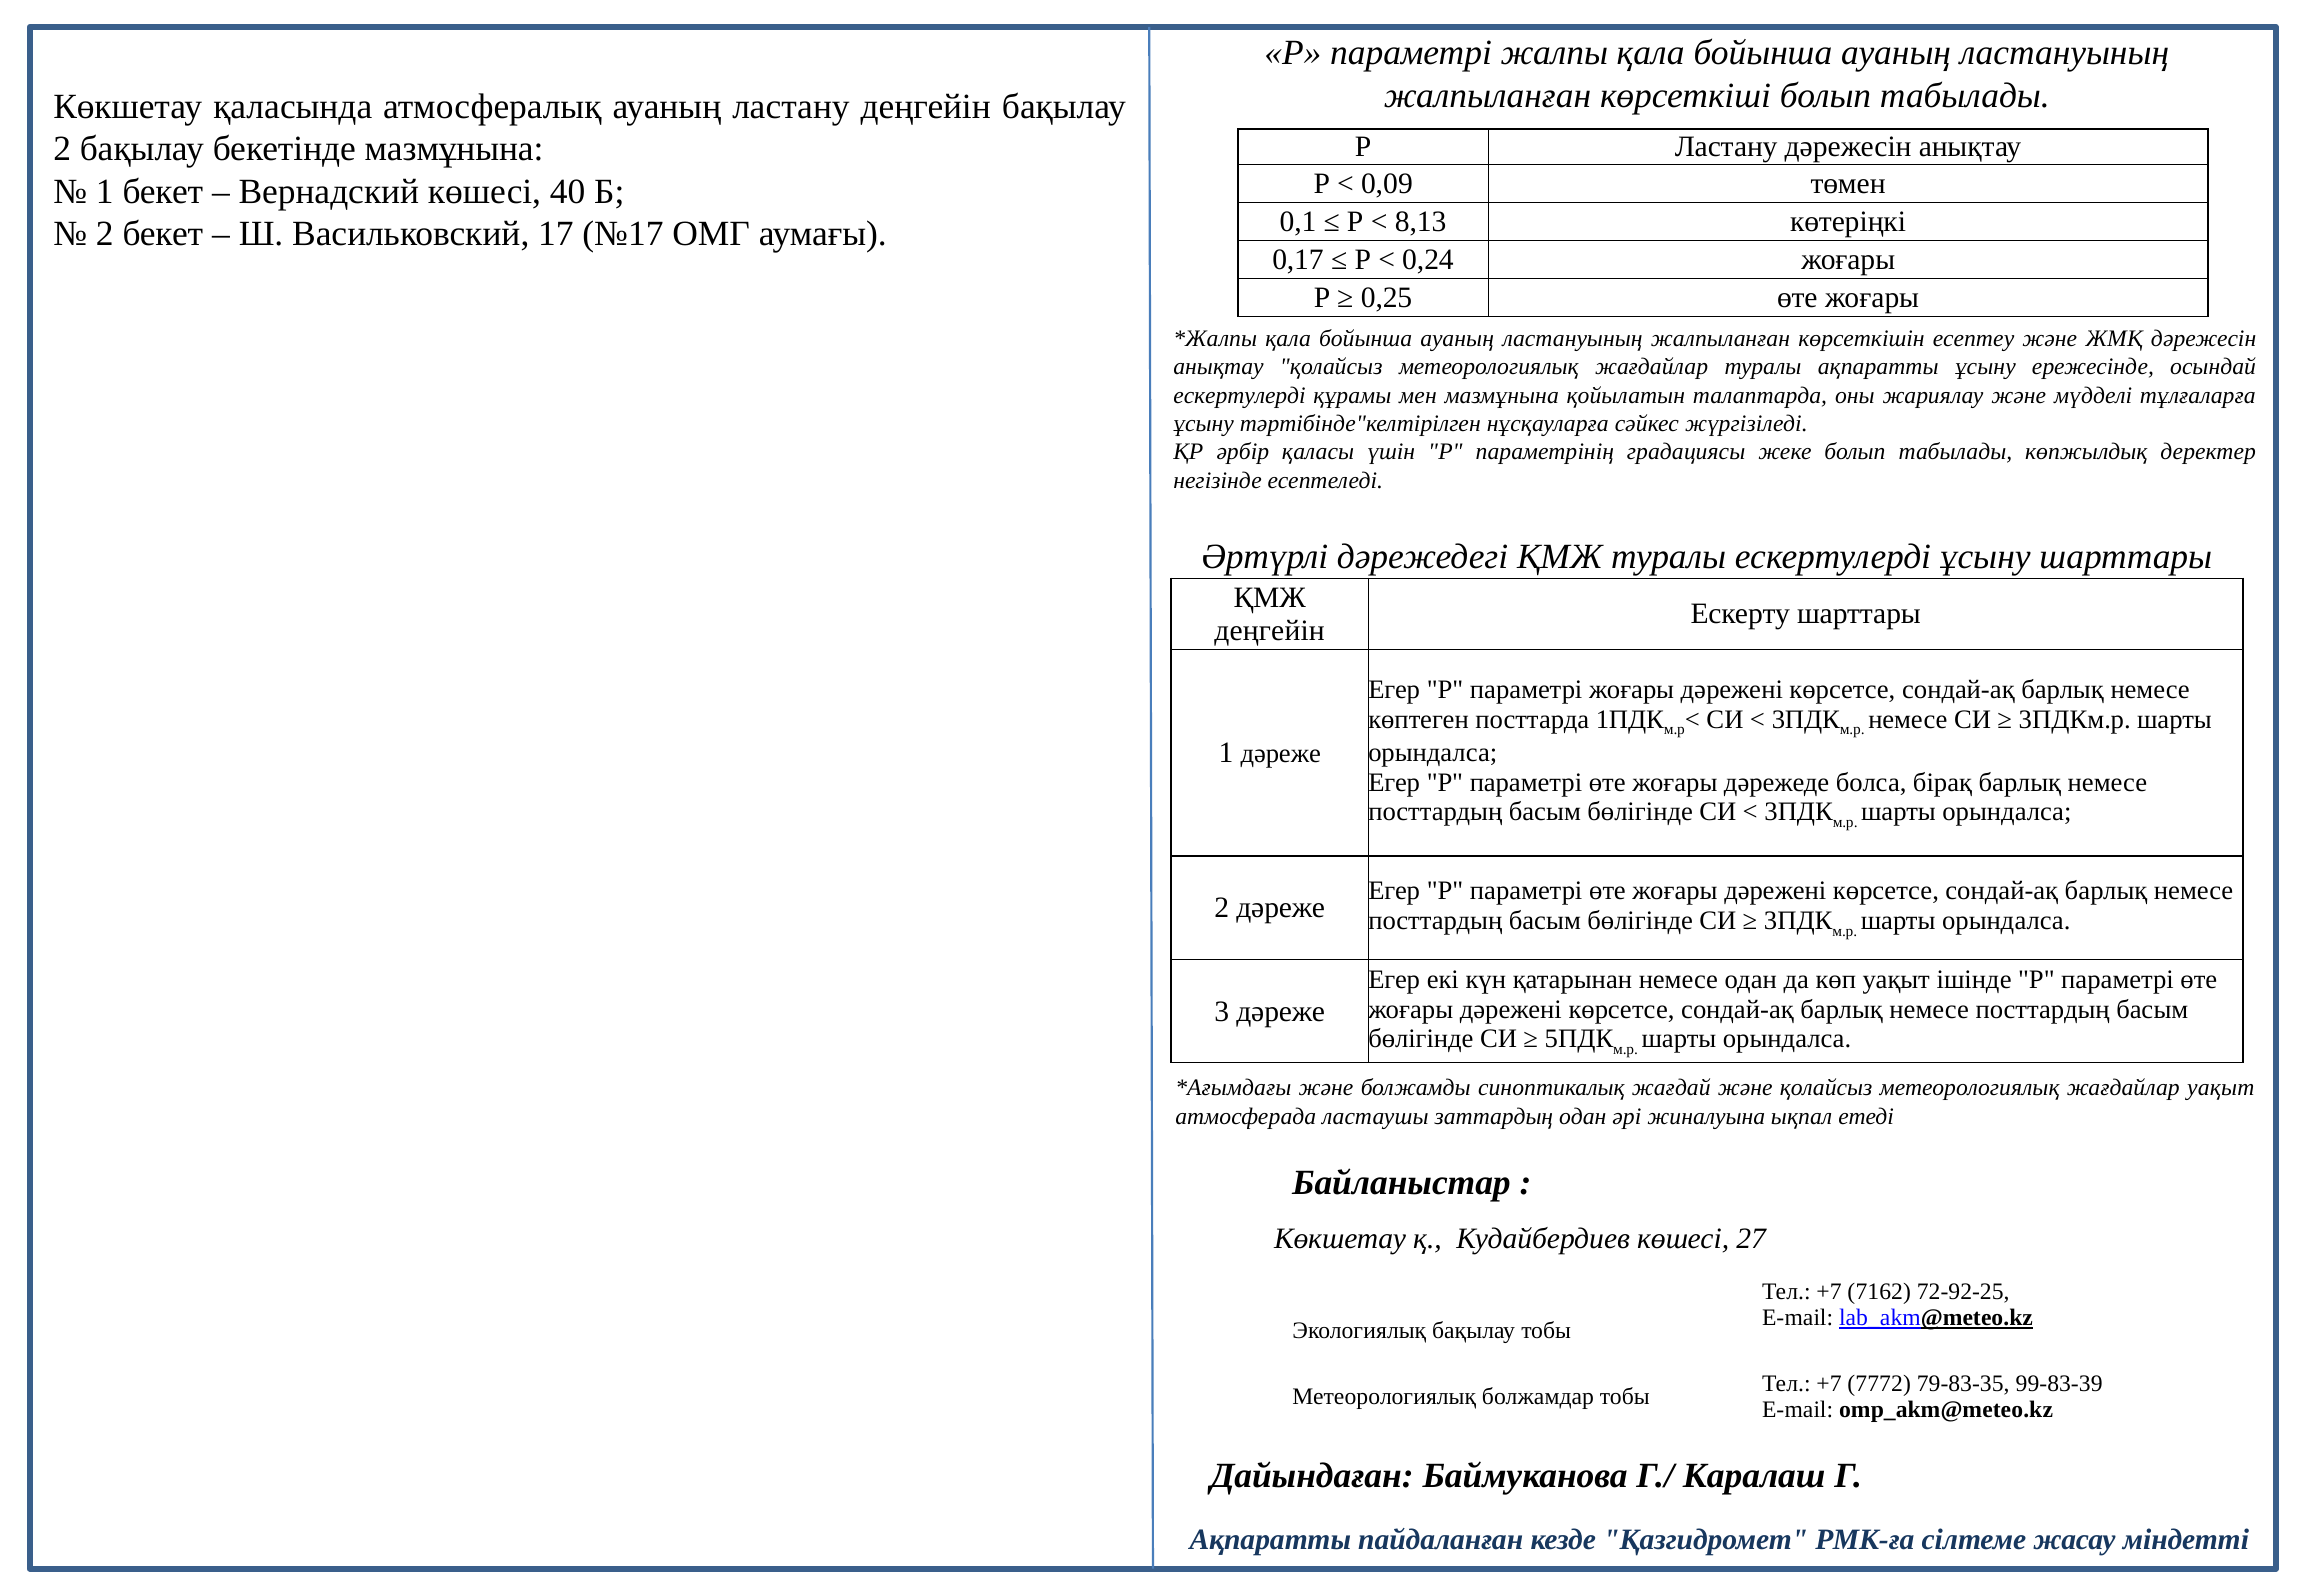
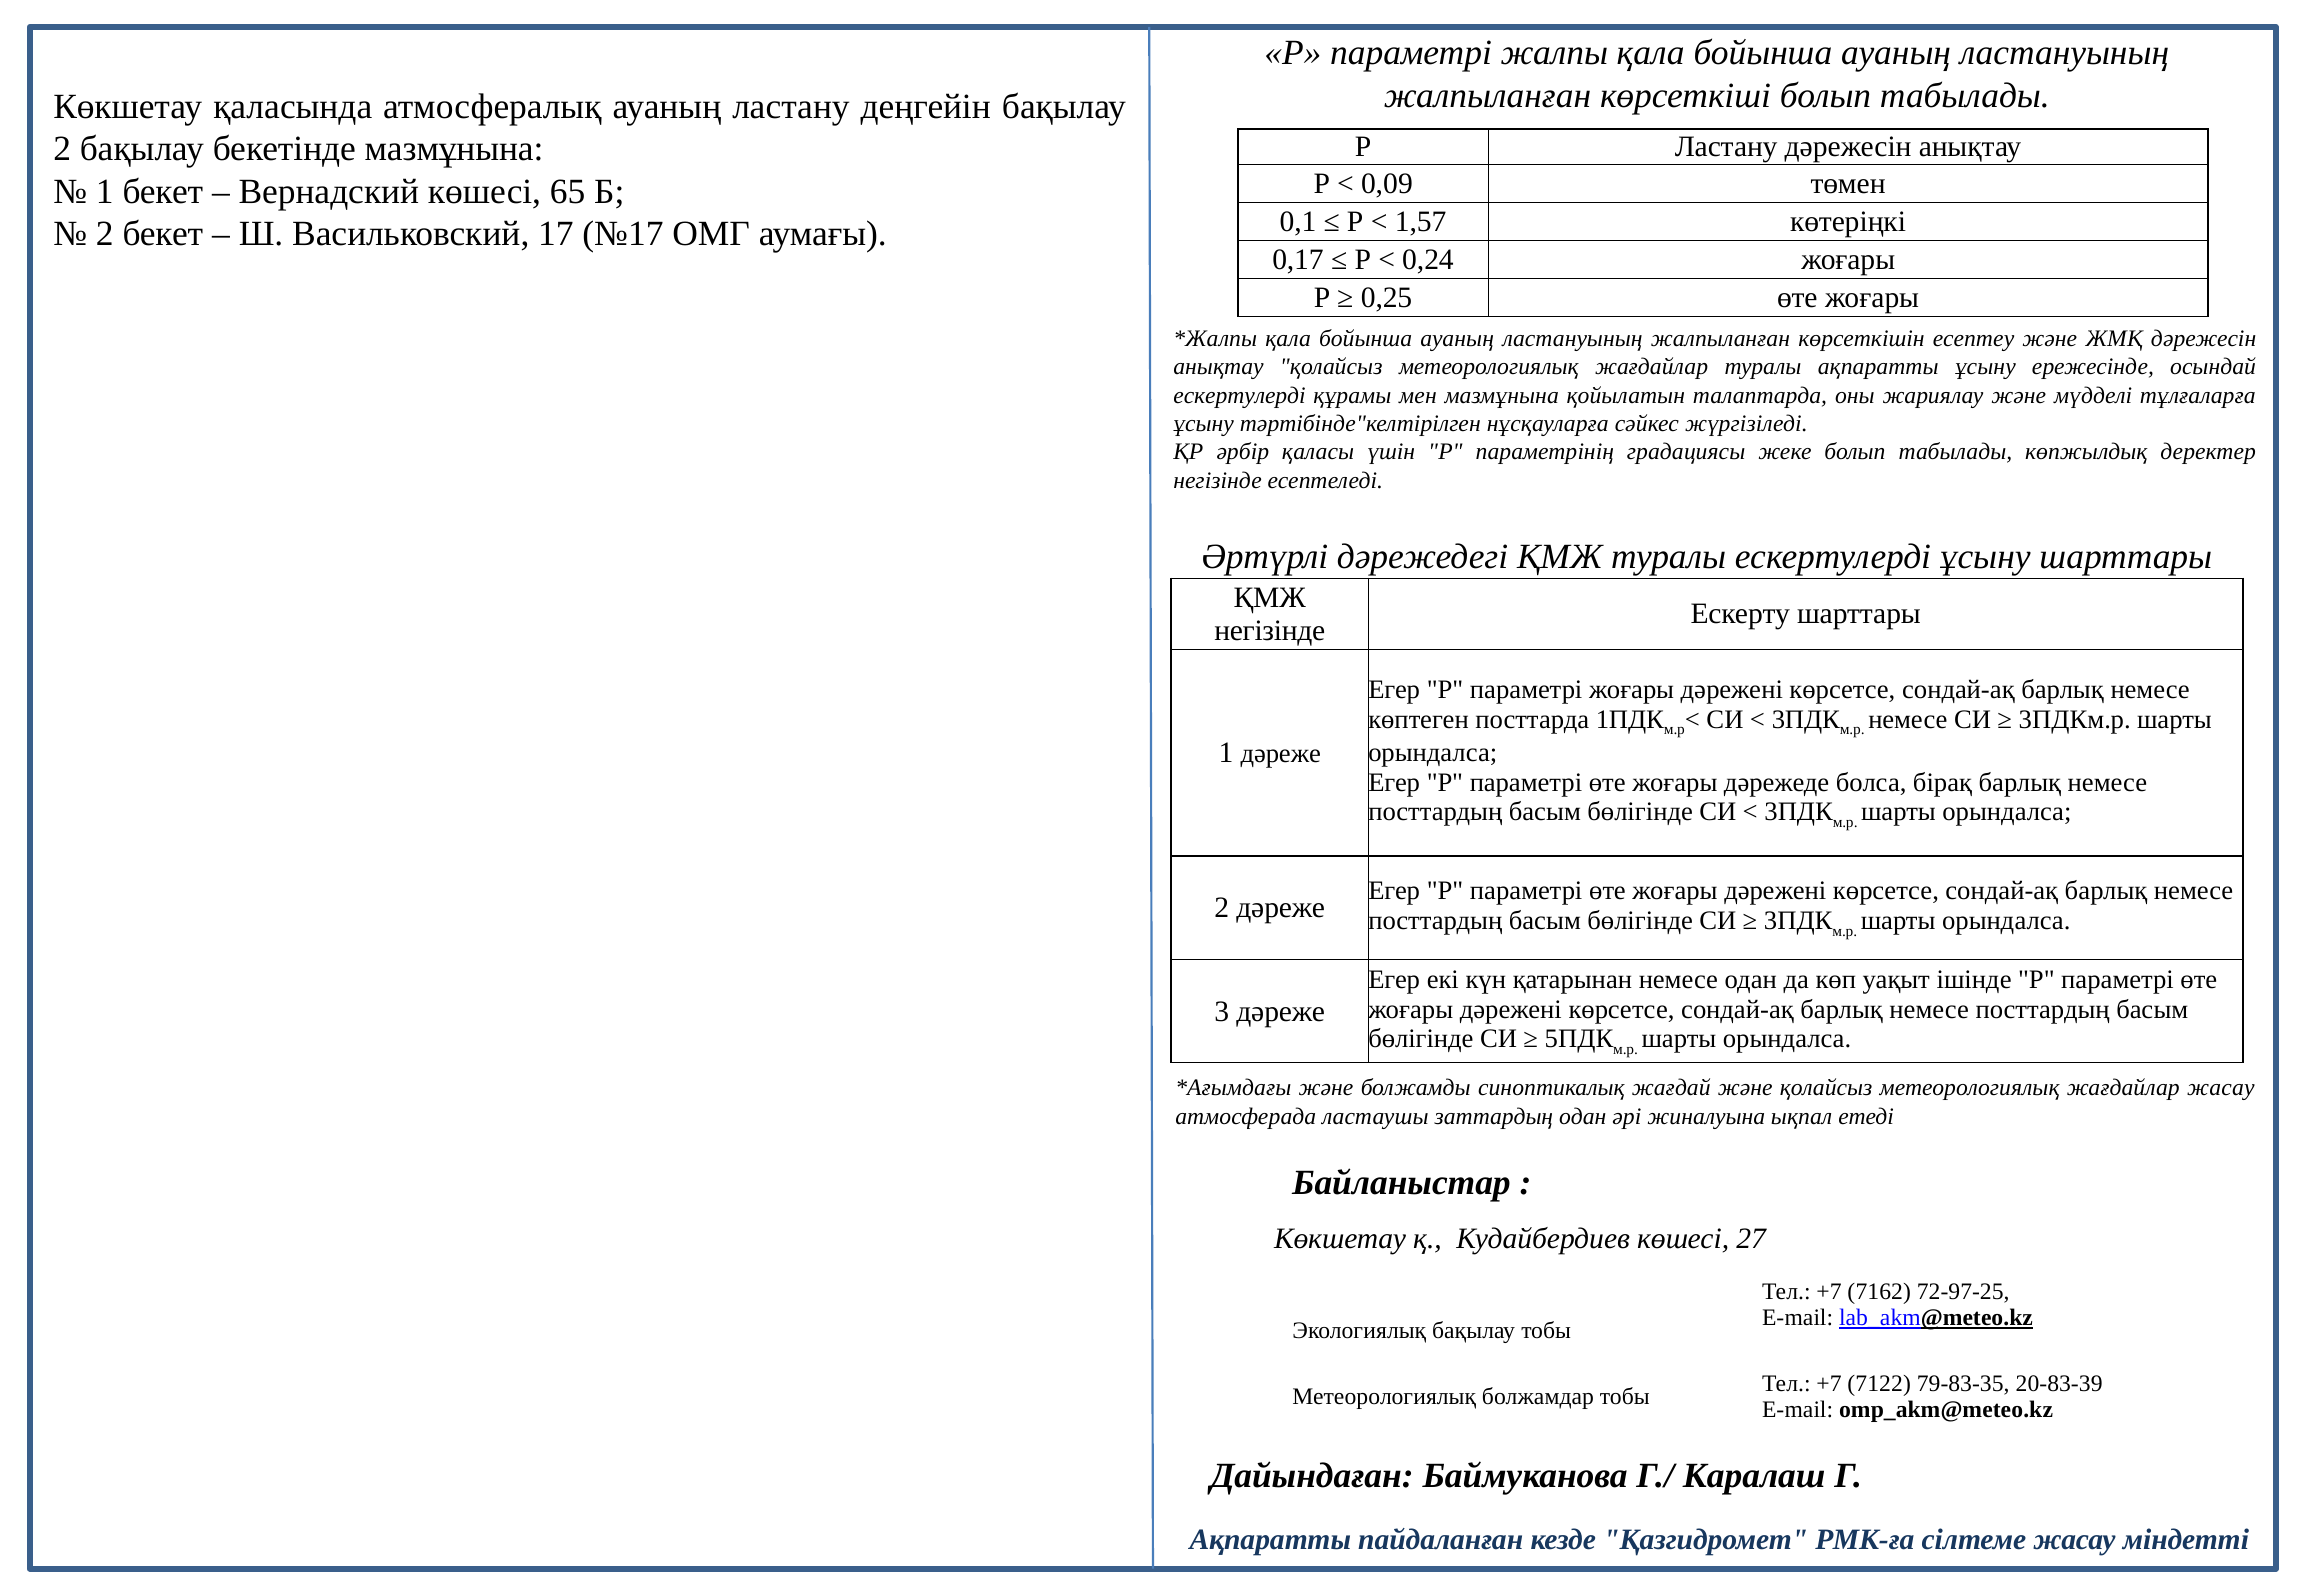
40: 40 -> 65
8,13: 8,13 -> 1,57
деңгейін at (1270, 631): деңгейін -> негізінде
жағдайлар уақыт: уақыт -> жасау
72-92-25: 72-92-25 -> 72-97-25
7772: 7772 -> 7122
99-83-39: 99-83-39 -> 20-83-39
